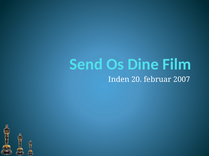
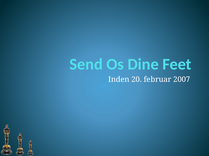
Film: Film -> Feet
